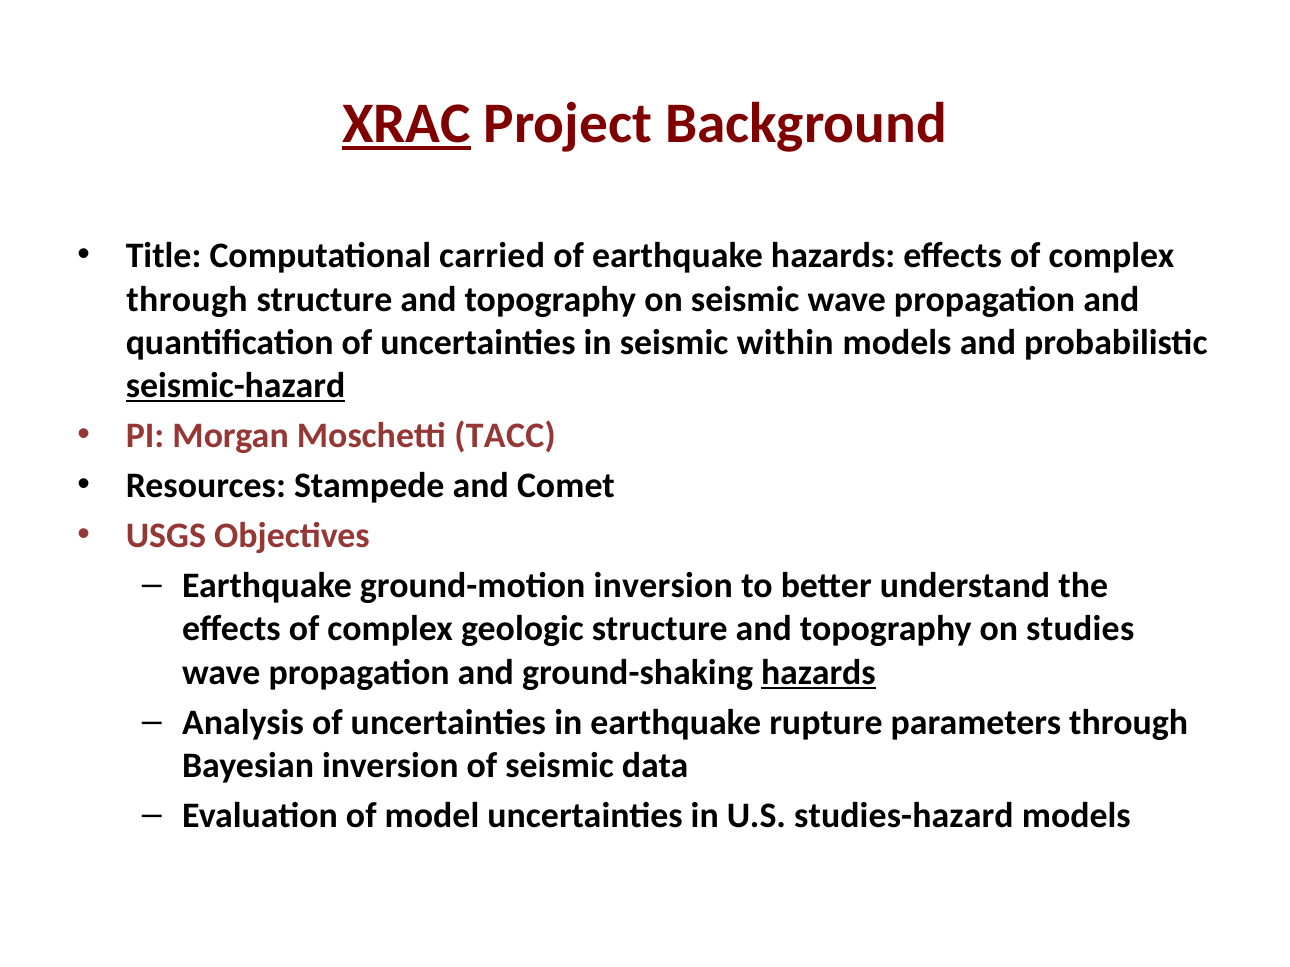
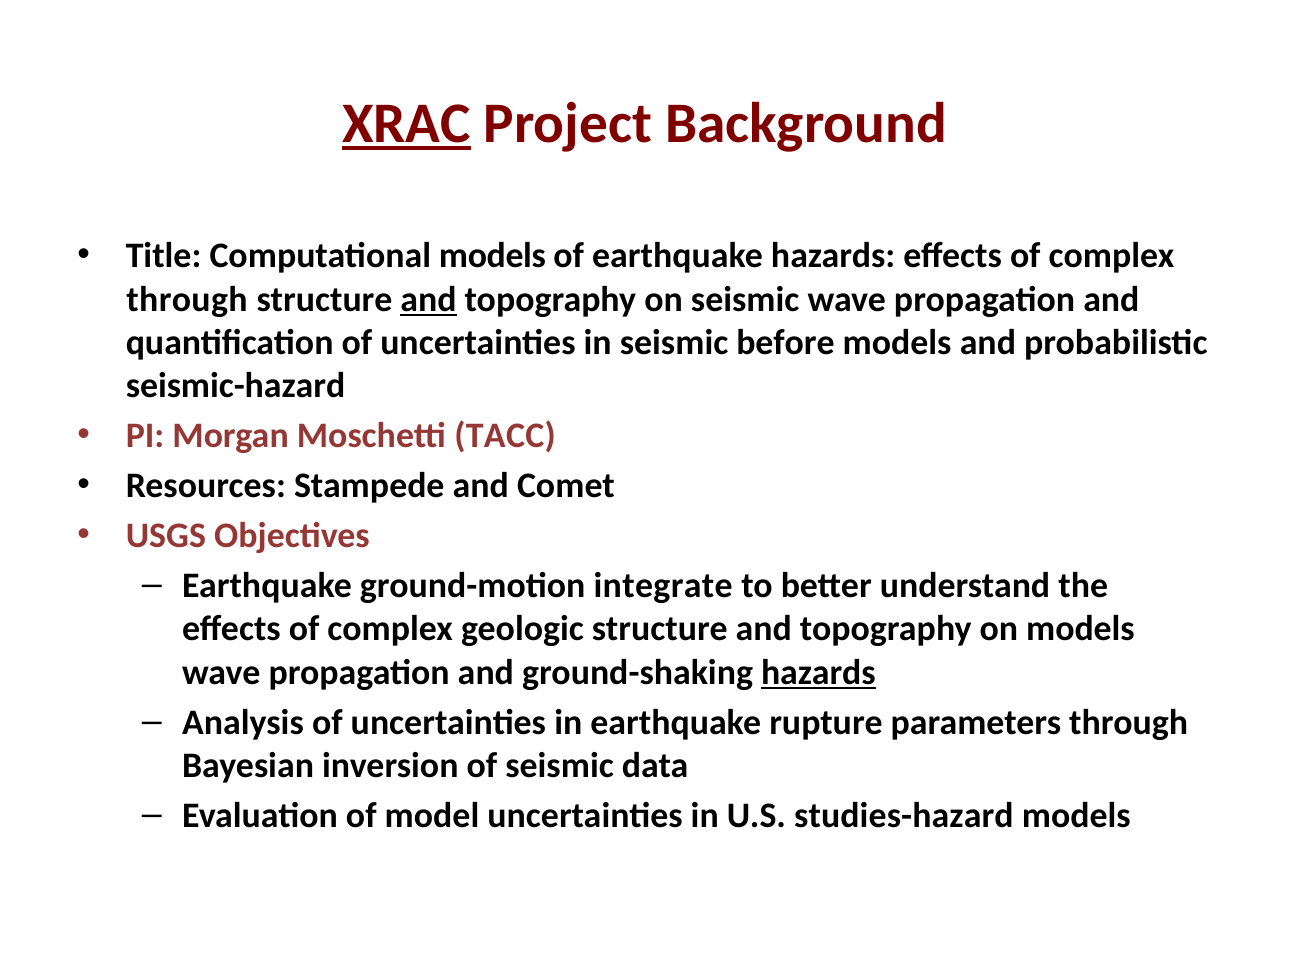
Computational carried: carried -> models
and at (429, 299) underline: none -> present
within: within -> before
seismic-hazard underline: present -> none
ground-motion inversion: inversion -> integrate
on studies: studies -> models
